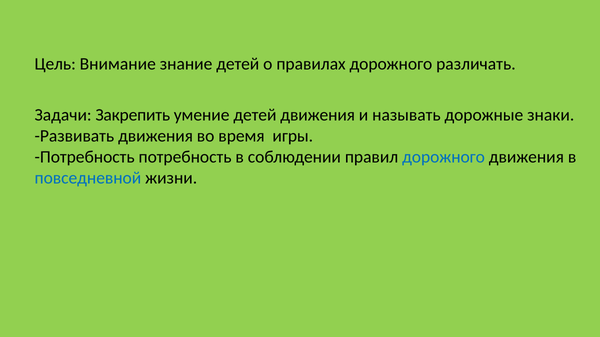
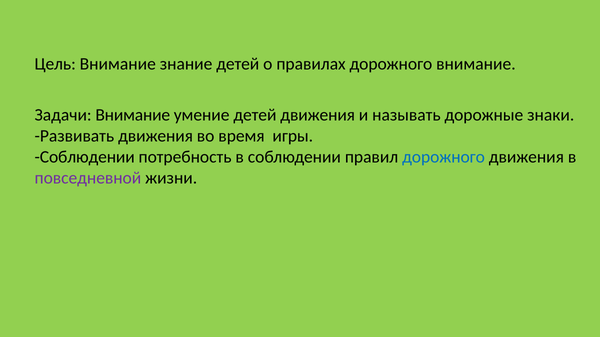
дорожного различать: различать -> внимание
Задачи Закрепить: Закрепить -> Внимание
Потребность at (85, 157): Потребность -> Соблюдении
повседневной colour: blue -> purple
